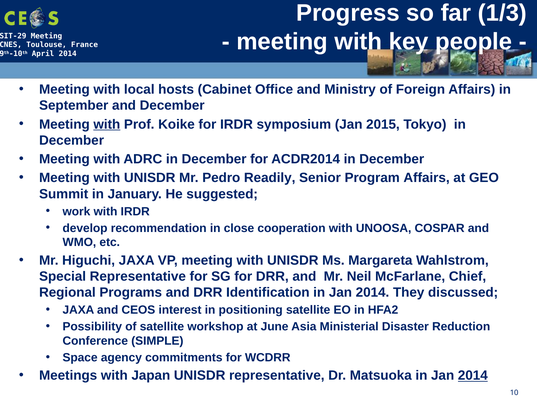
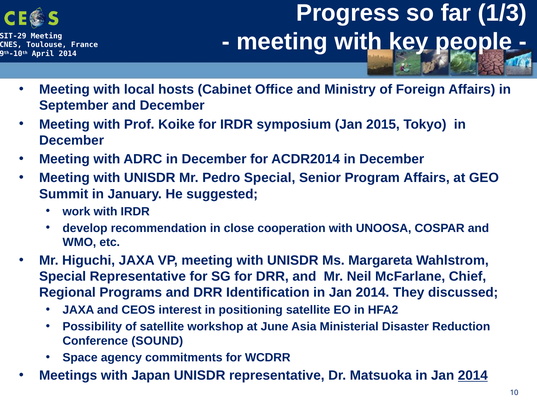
with at (107, 125) underline: present -> none
Pedro Readily: Readily -> Special
SIMPLE: SIMPLE -> SOUND
